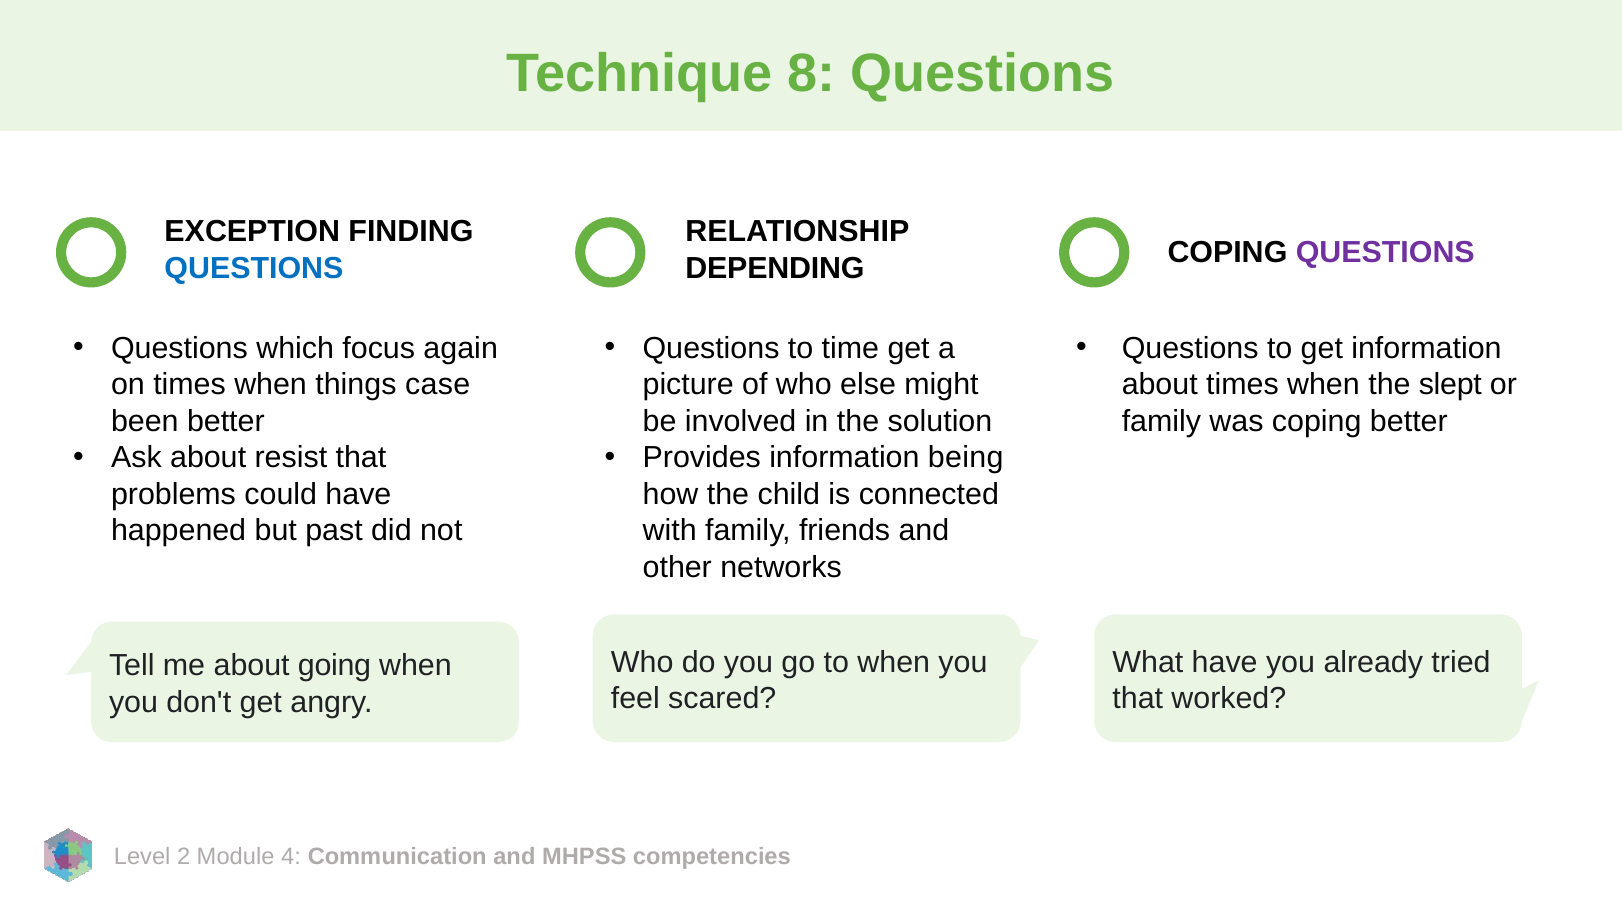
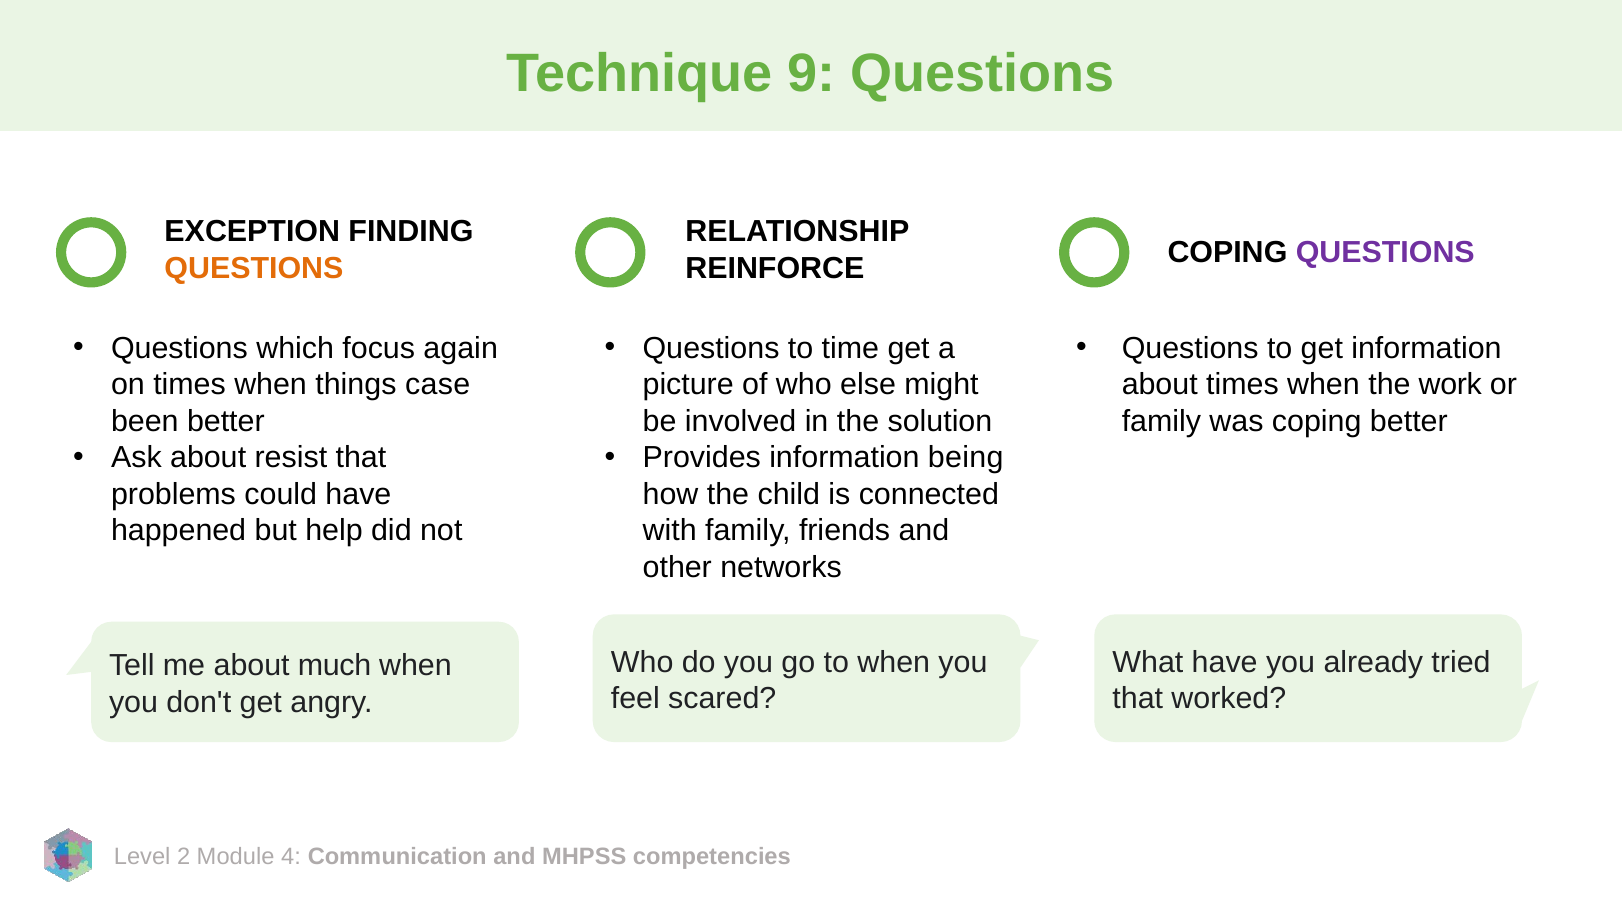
8: 8 -> 9
QUESTIONS at (254, 268) colour: blue -> orange
DEPENDING: DEPENDING -> REINFORCE
slept: slept -> work
past: past -> help
going: going -> much
